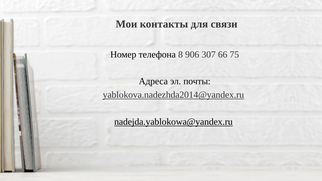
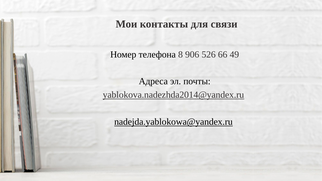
307: 307 -> 526
75: 75 -> 49
